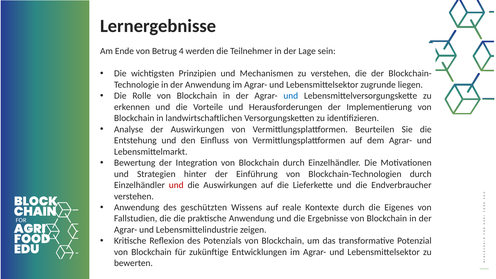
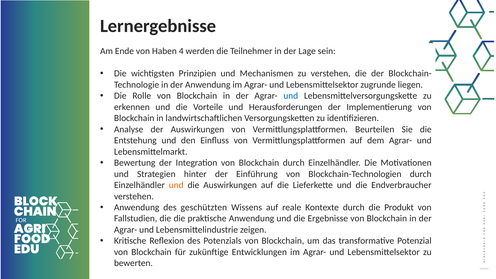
Betrug: Betrug -> Haben
und at (176, 185) colour: red -> orange
Eigenes: Eigenes -> Produkt
